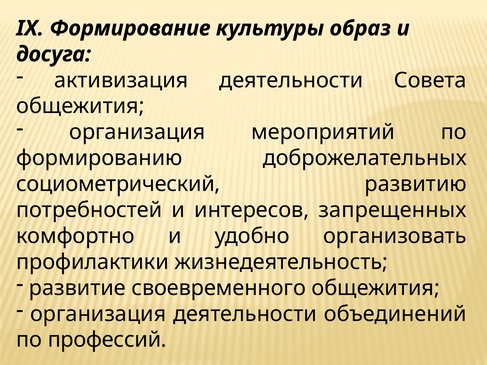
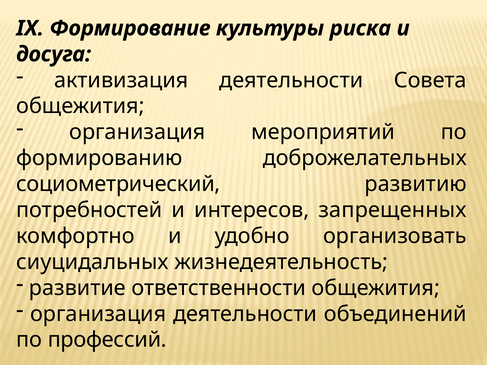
образ: образ -> риска
профилактики: профилактики -> сиуцидальных
своевременного: своевременного -> ответственности
